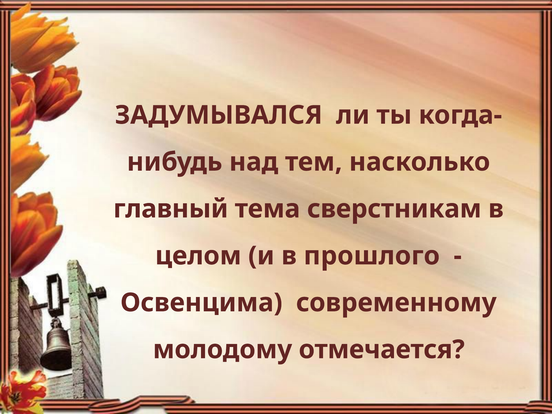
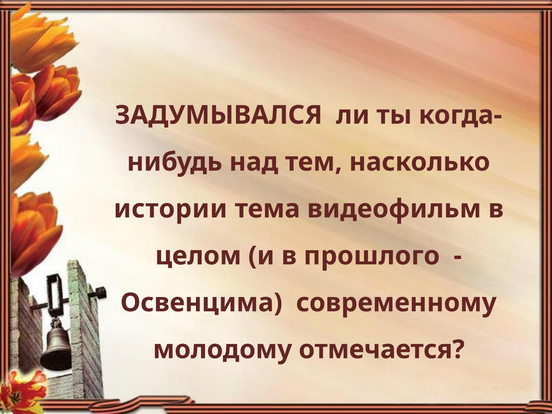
главный: главный -> истории
сверстникам: сверстникам -> видеофильм
